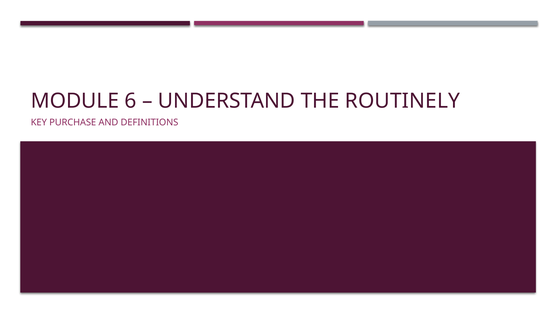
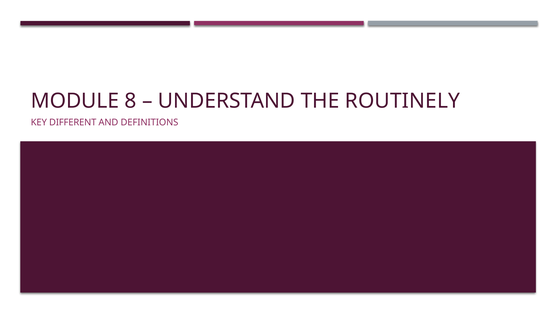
6: 6 -> 8
PURCHASE: PURCHASE -> DIFFERENT
